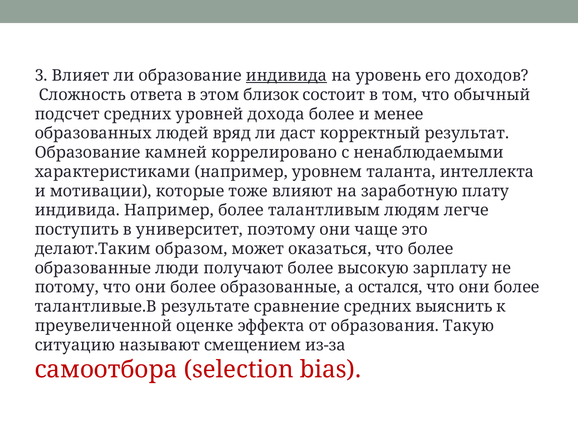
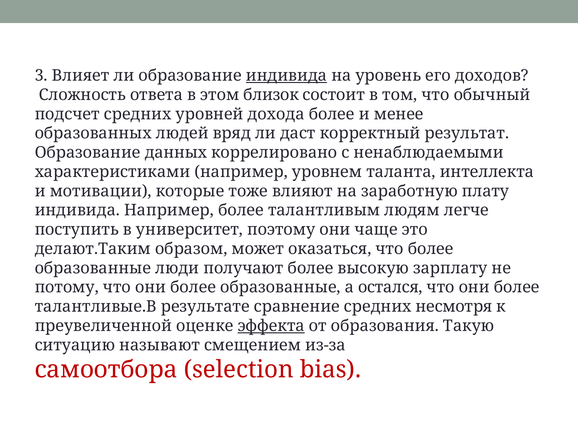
камней: камней -> данных
выяснить: выяснить -> несмотря
эффекта underline: none -> present
